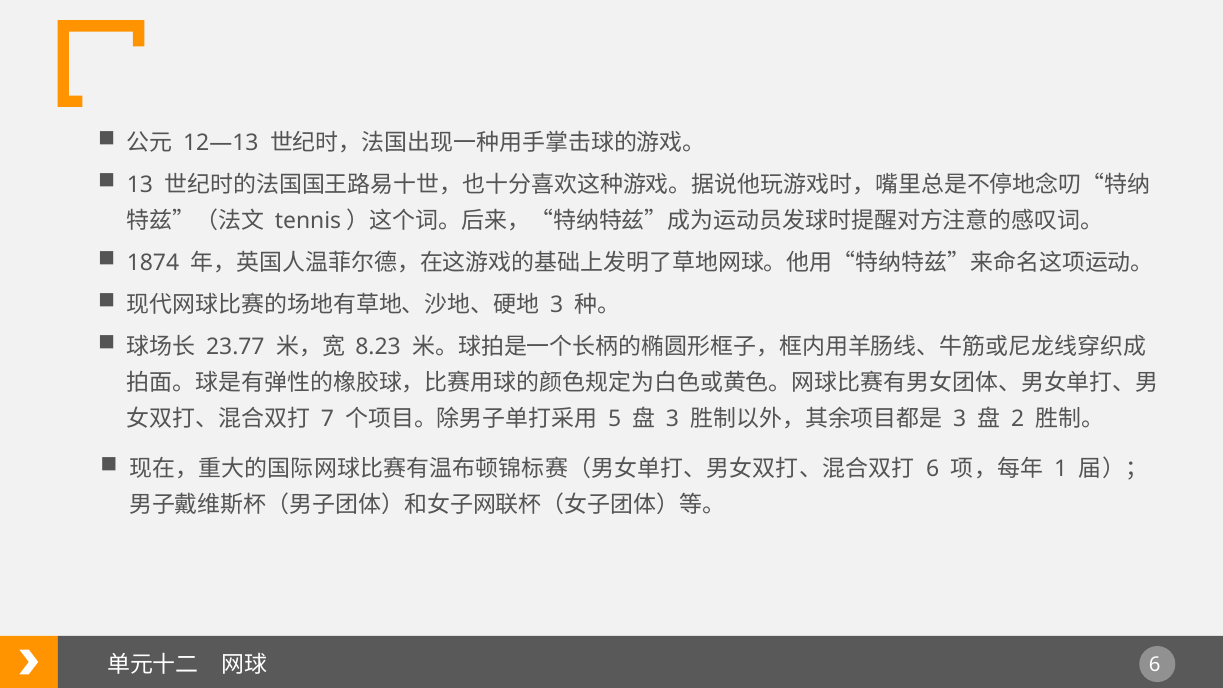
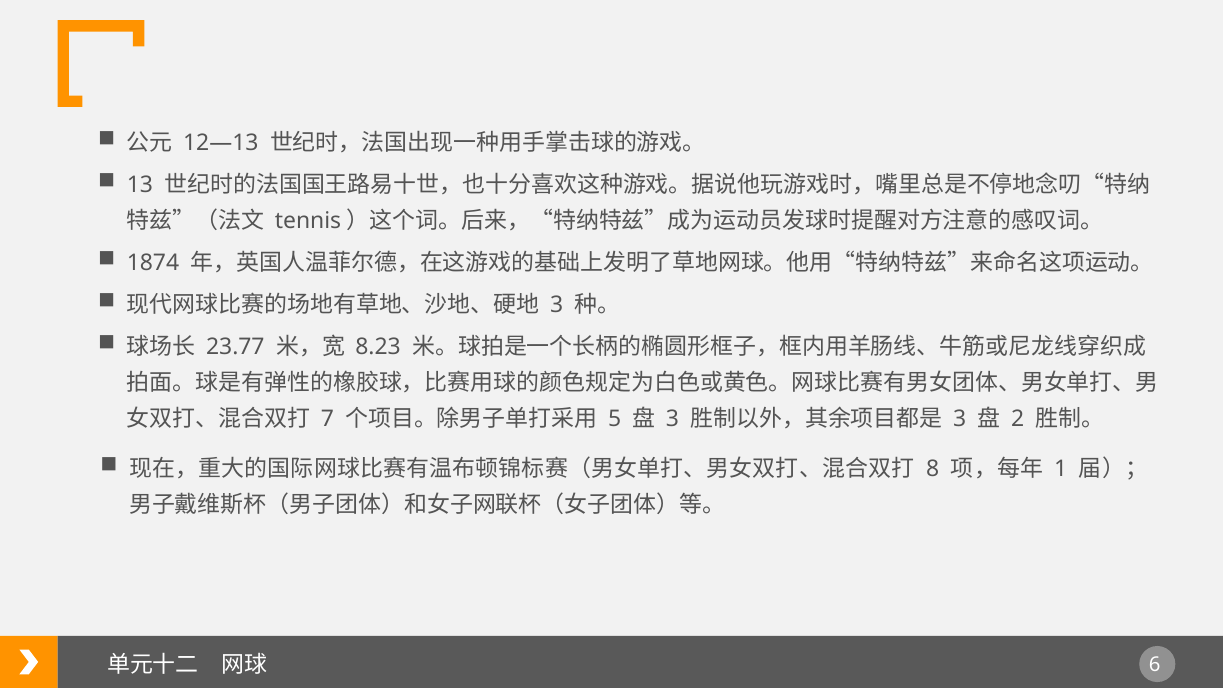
6 at (933, 469): 6 -> 8
